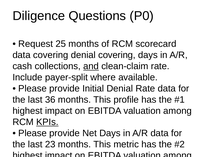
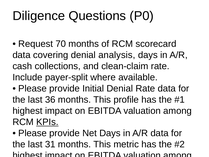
25: 25 -> 70
denial covering: covering -> analysis
and underline: present -> none
23: 23 -> 31
